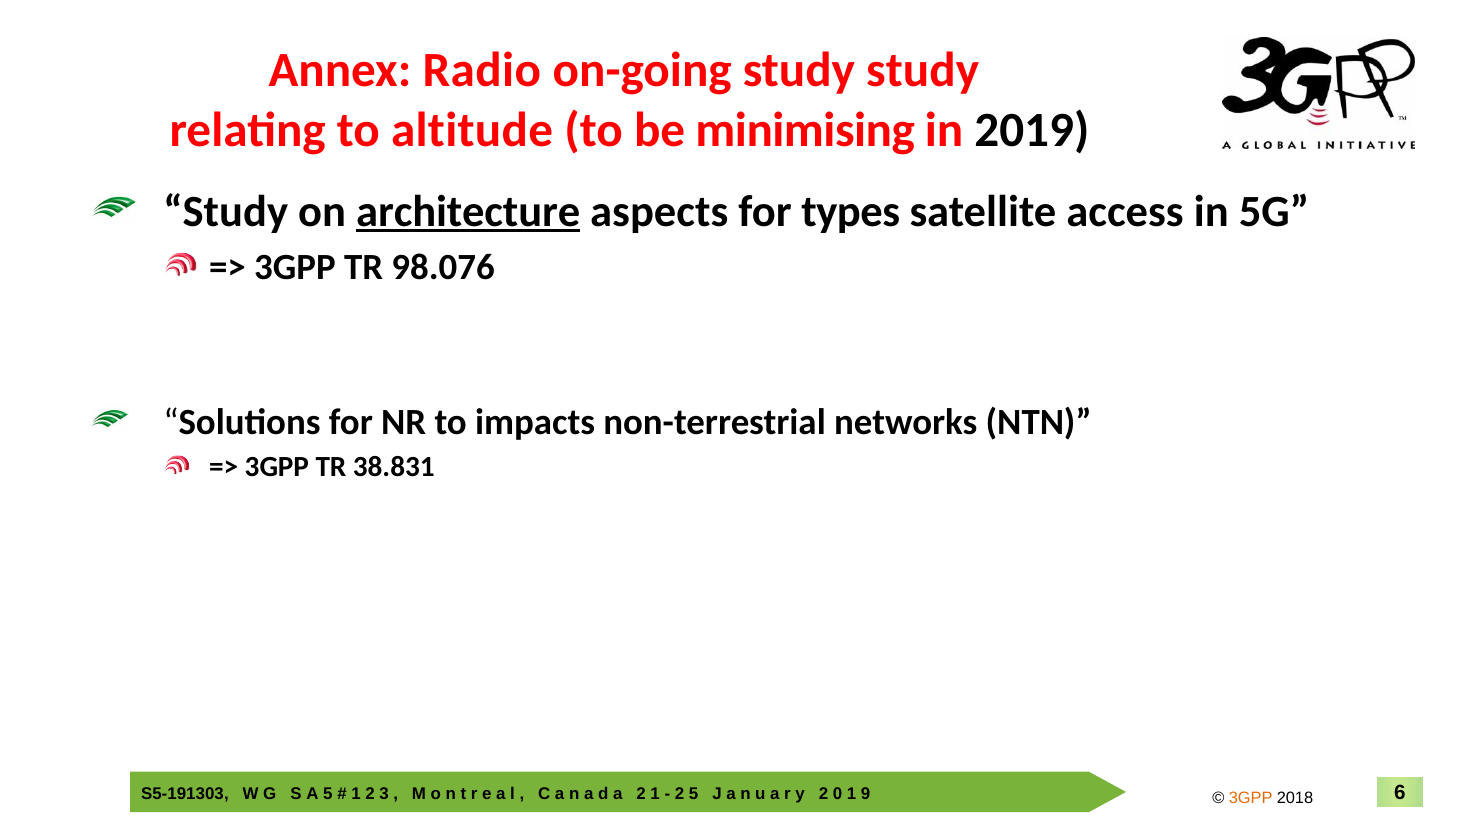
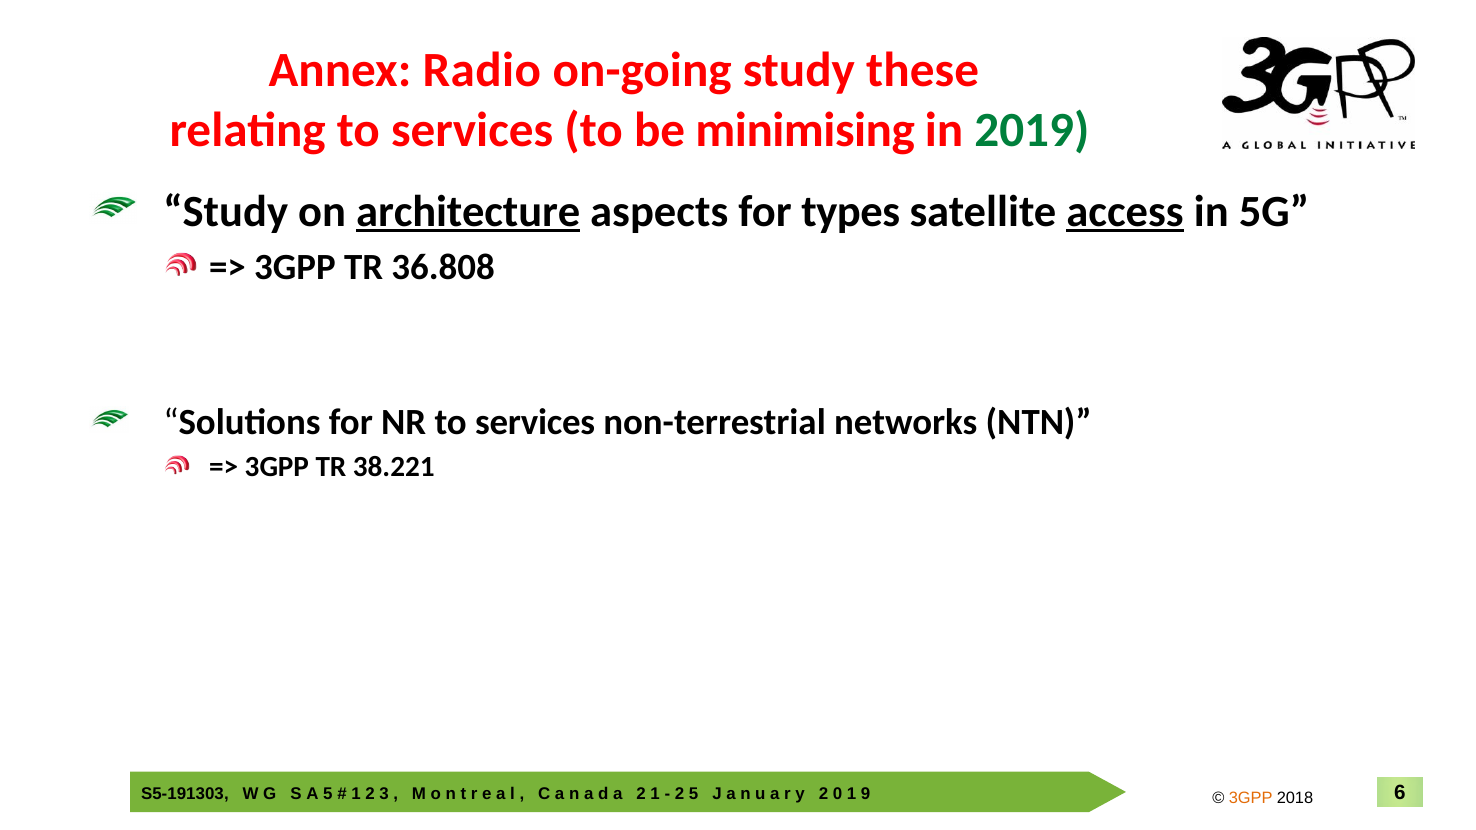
study study: study -> these
relating to altitude: altitude -> services
2019 colour: black -> green
access underline: none -> present
98.076: 98.076 -> 36.808
NR to impacts: impacts -> services
38.831: 38.831 -> 38.221
